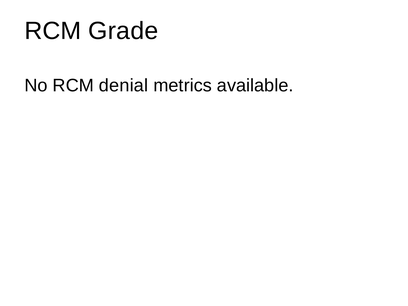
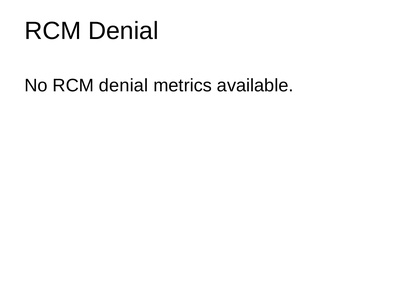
Grade at (123, 31): Grade -> Denial
